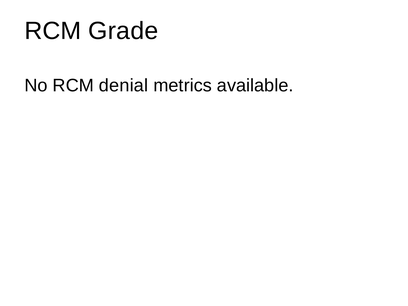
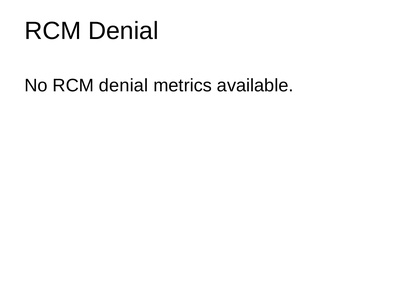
Grade at (123, 31): Grade -> Denial
